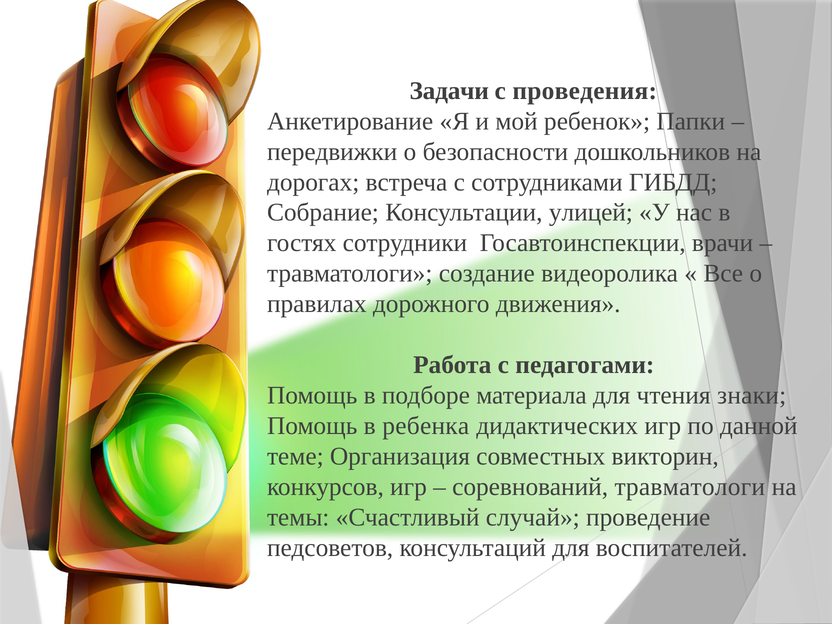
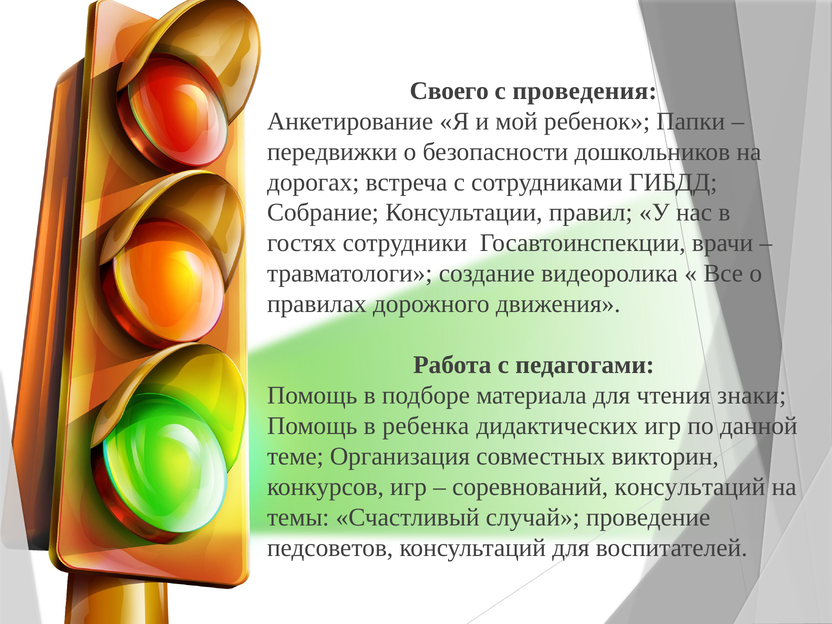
Задачи: Задачи -> Своего
улицей: улицей -> правил
соревнований травматологи: травматологи -> консультаций
